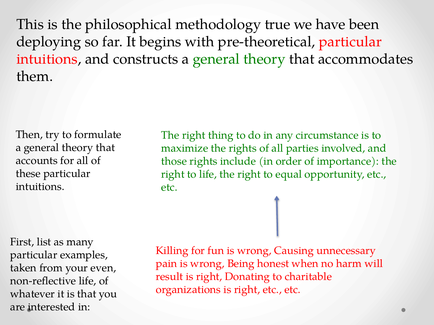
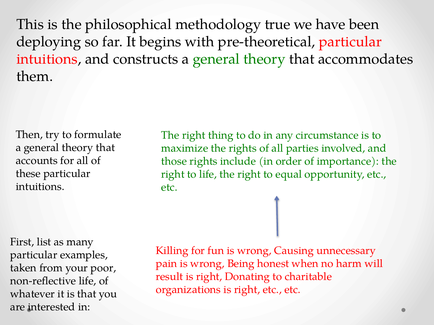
even: even -> poor
